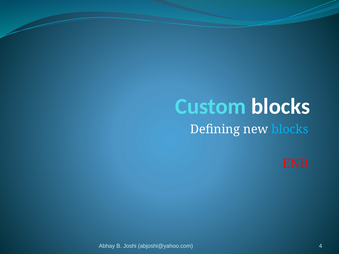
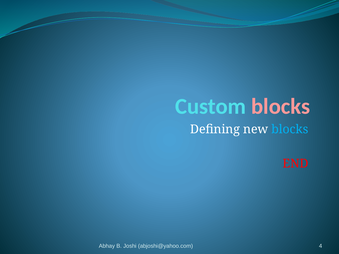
blocks at (281, 107) colour: white -> pink
